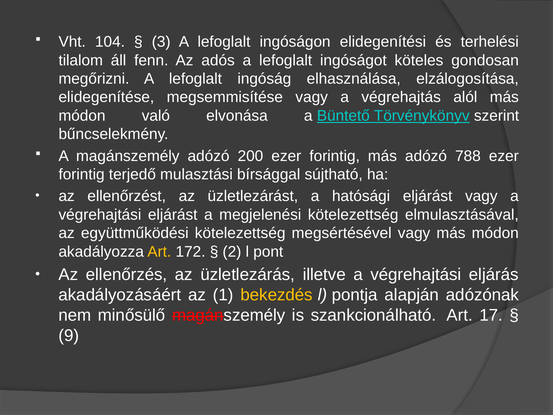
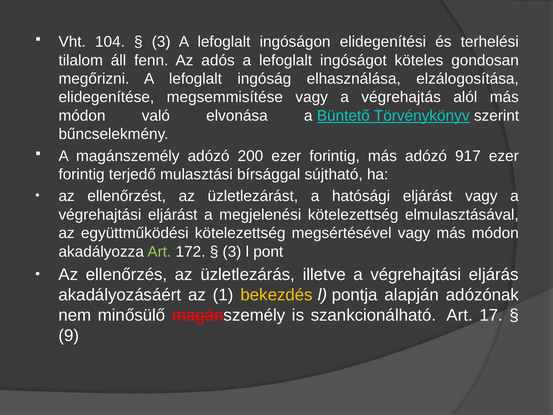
788: 788 -> 917
Art at (159, 251) colour: yellow -> light green
2 at (232, 251): 2 -> 3
